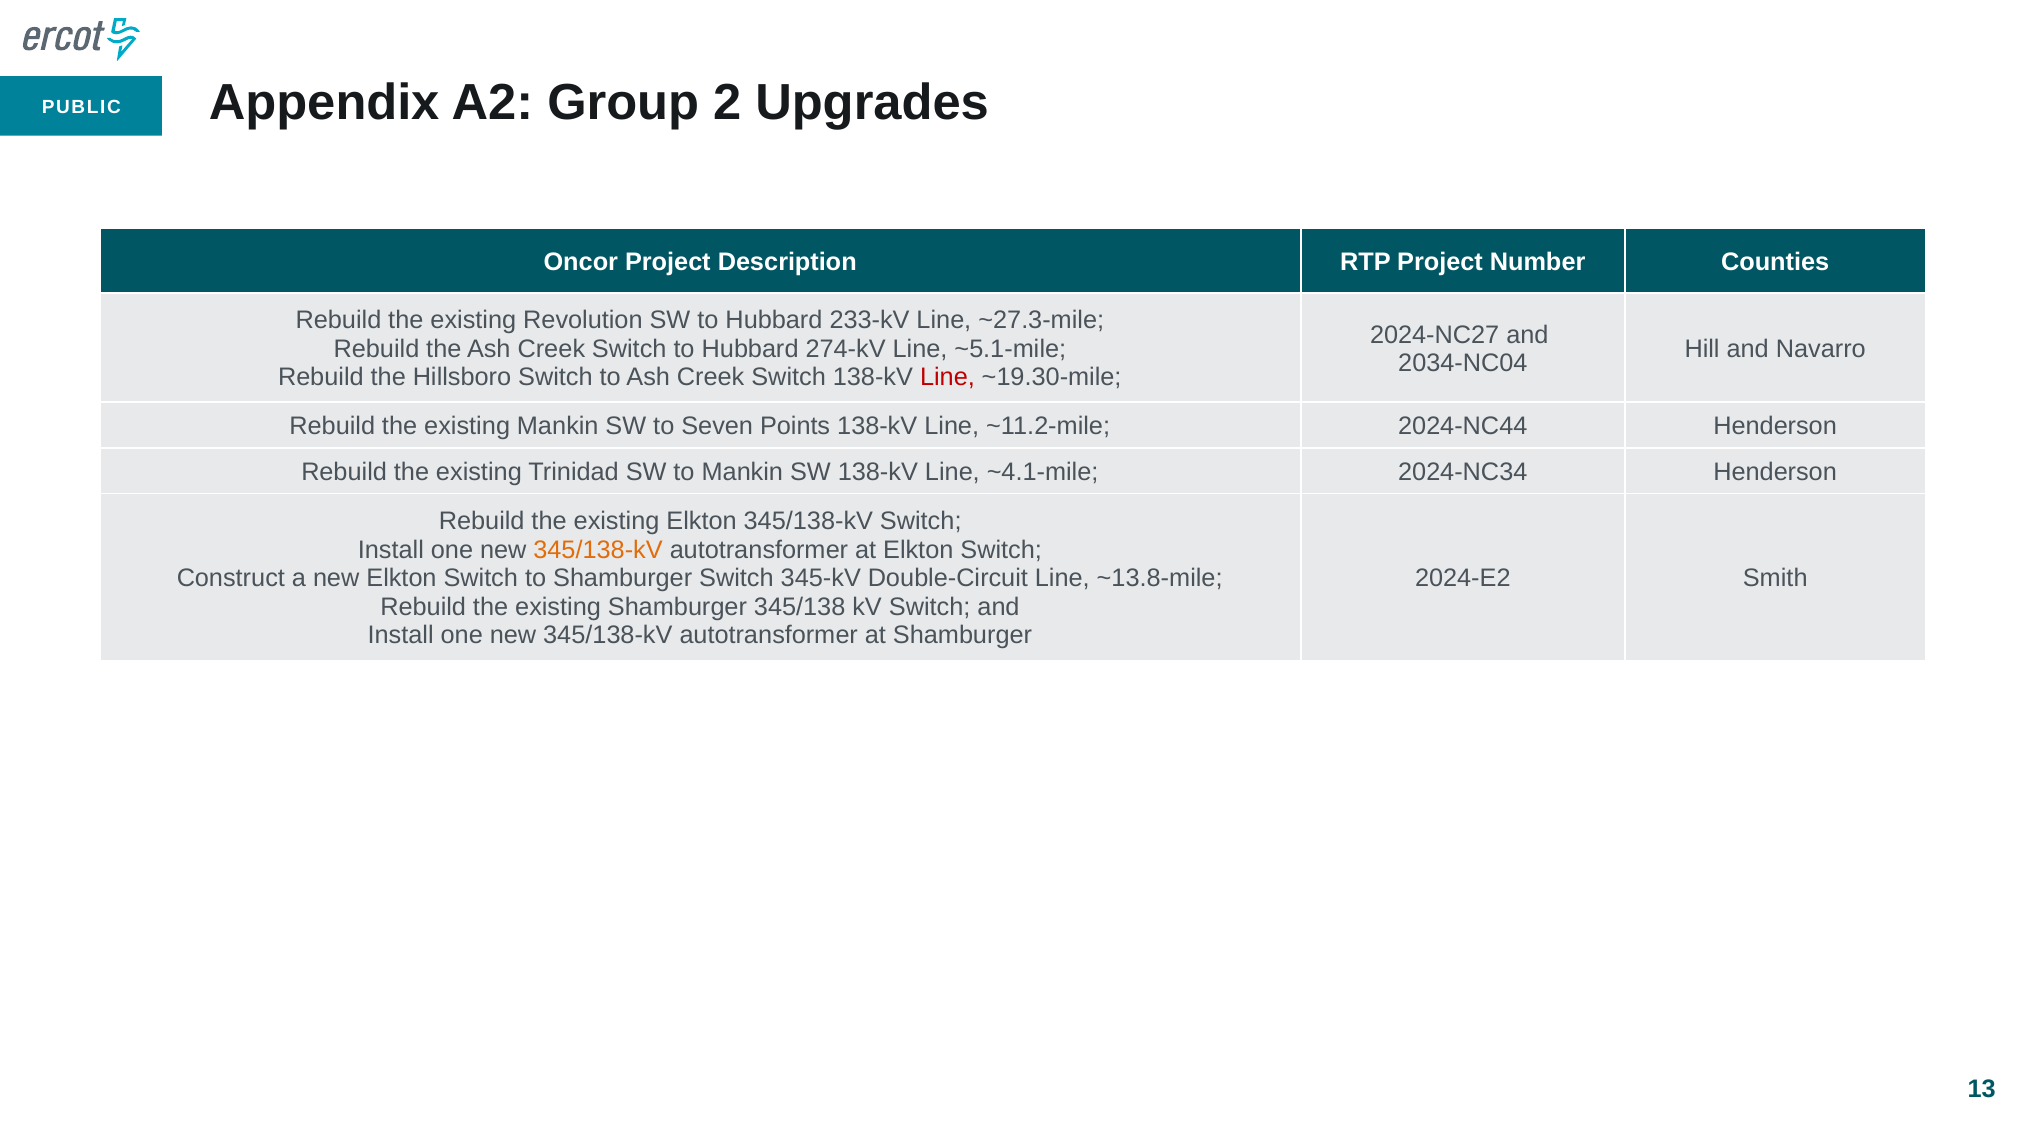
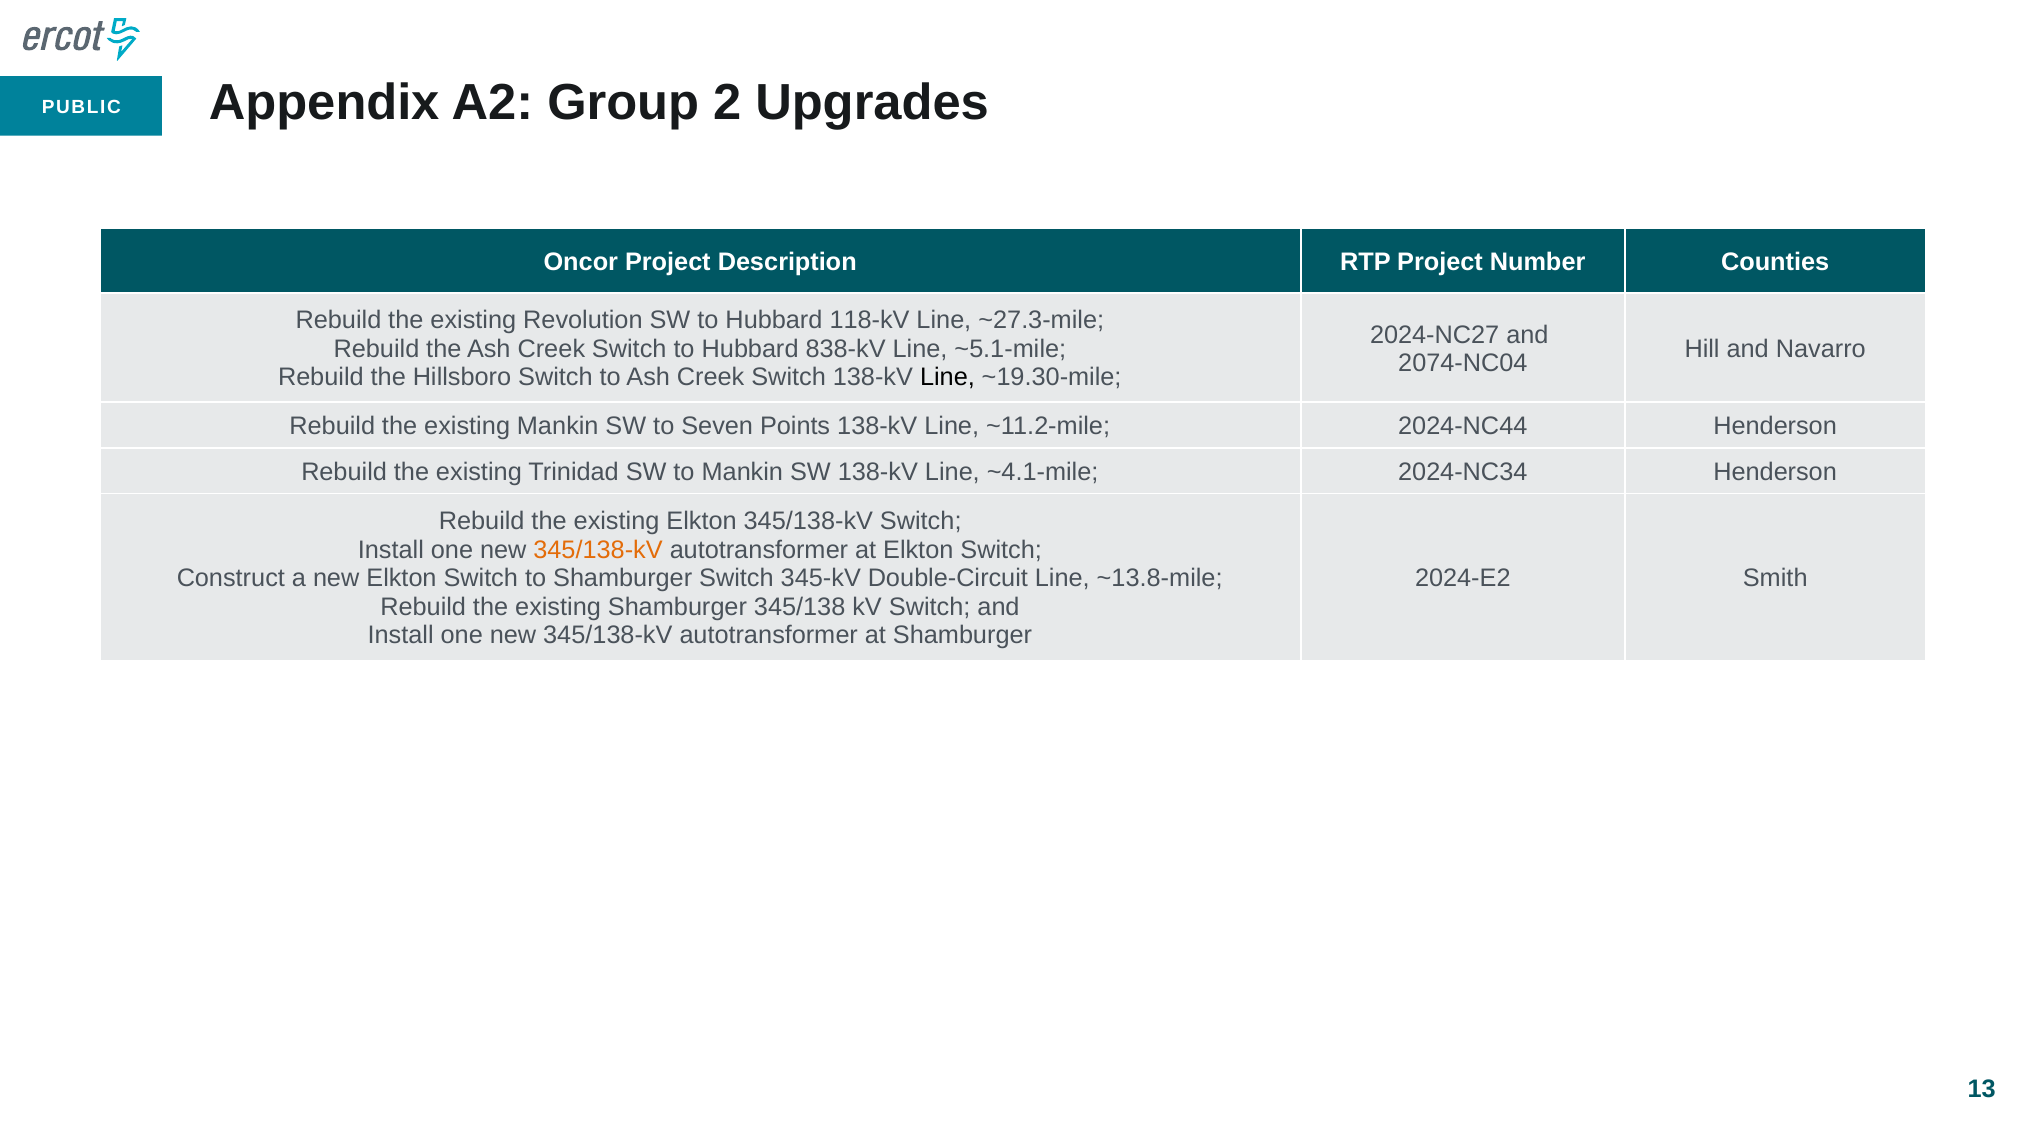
233-kV: 233-kV -> 118-kV
274-kV: 274-kV -> 838-kV
2034-NC04: 2034-NC04 -> 2074-NC04
Line at (947, 377) colour: red -> black
